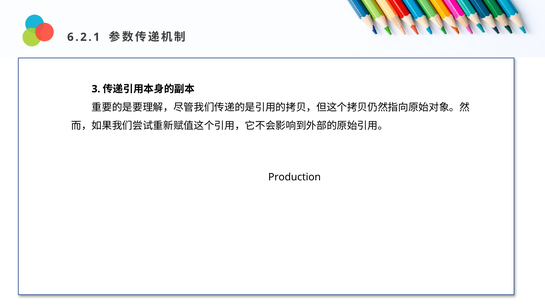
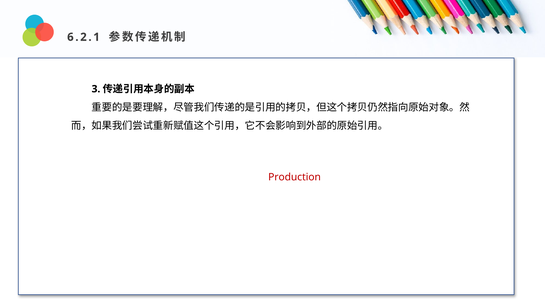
Production colour: black -> red
